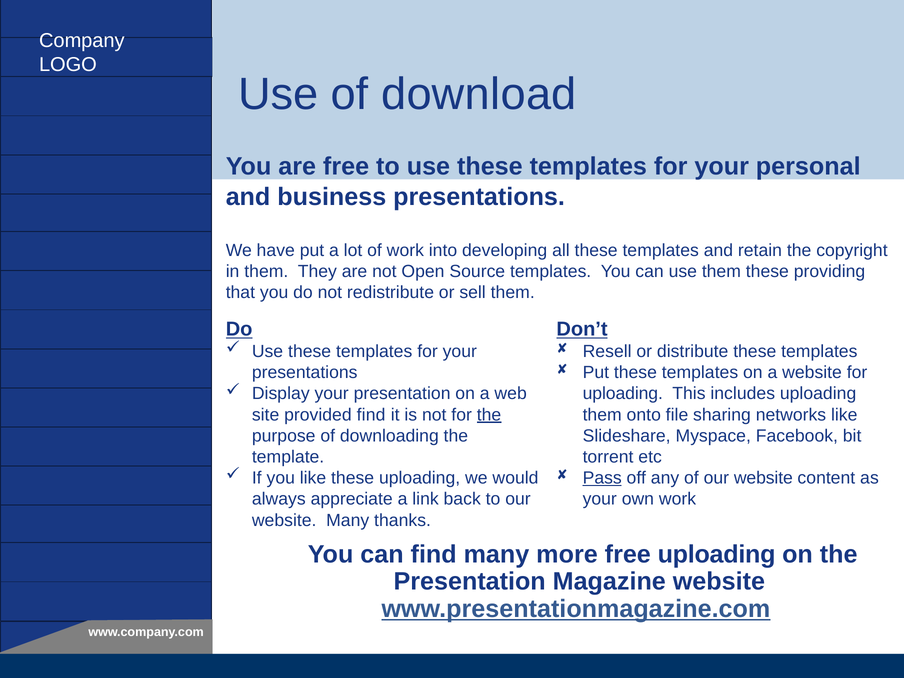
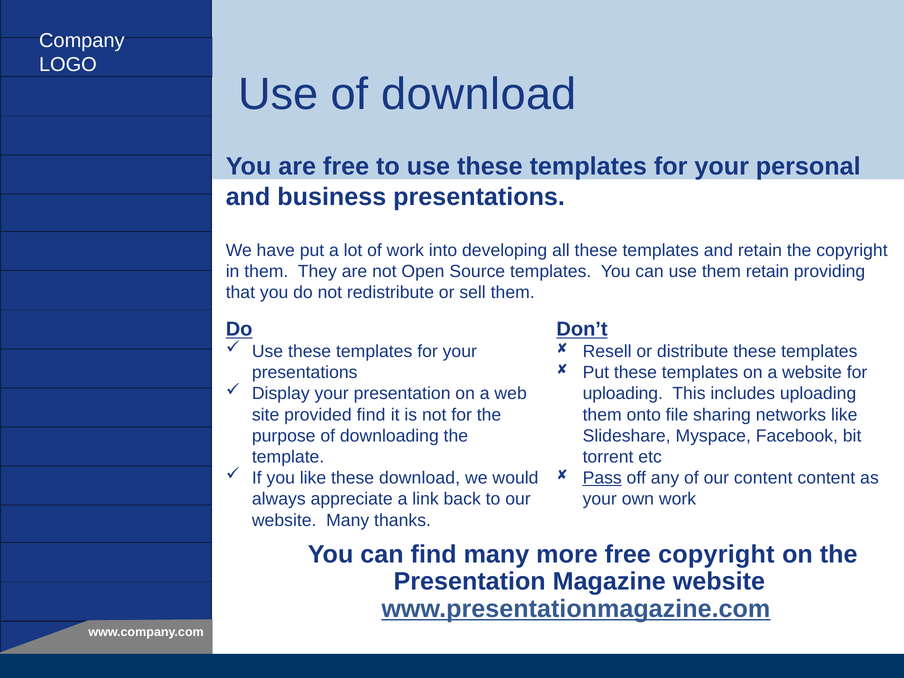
them these: these -> retain
the at (489, 415) underline: present -> none
these uploading: uploading -> download
of our website: website -> content
free uploading: uploading -> copyright
